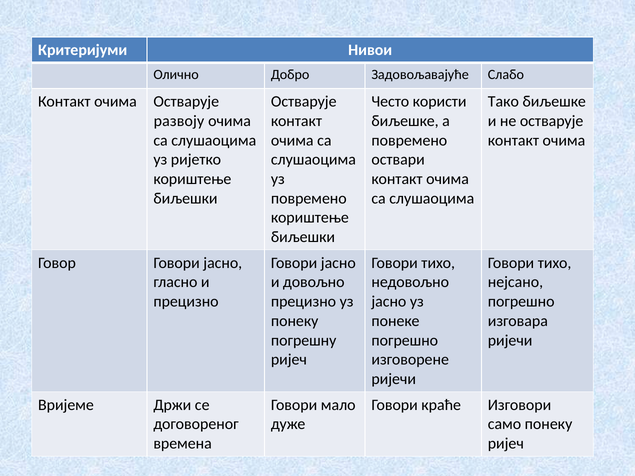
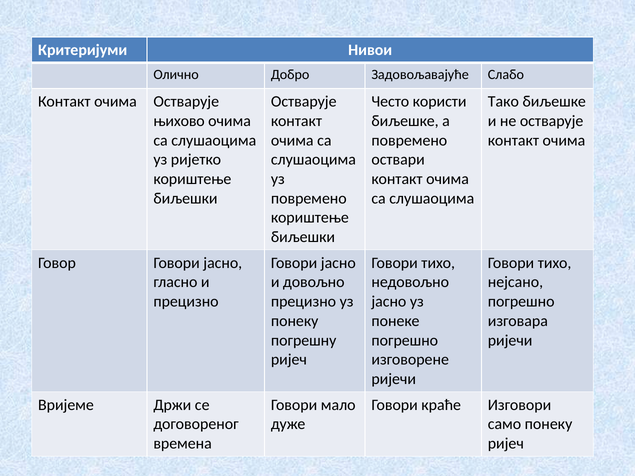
развоју: развоју -> њихово
